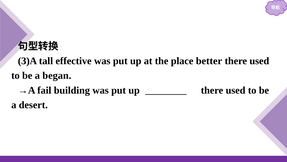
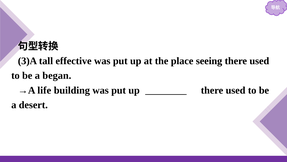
better: better -> seeing
fail: fail -> life
